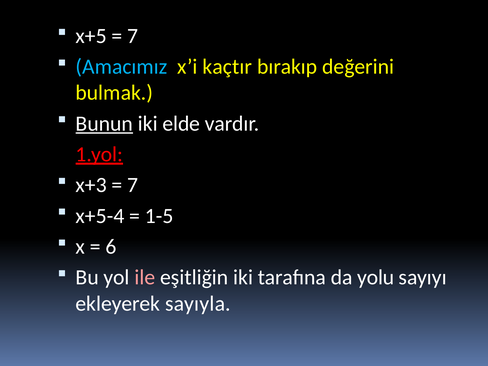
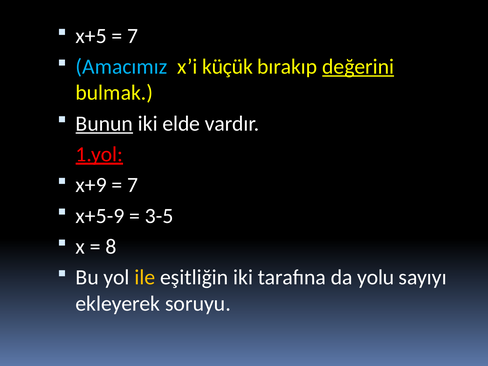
kaçtır: kaçtır -> küçük
değerini underline: none -> present
x+3: x+3 -> x+9
x+5-4: x+5-4 -> x+5-9
1-5: 1-5 -> 3-5
6: 6 -> 8
ile colour: pink -> yellow
sayıyla: sayıyla -> soruyu
